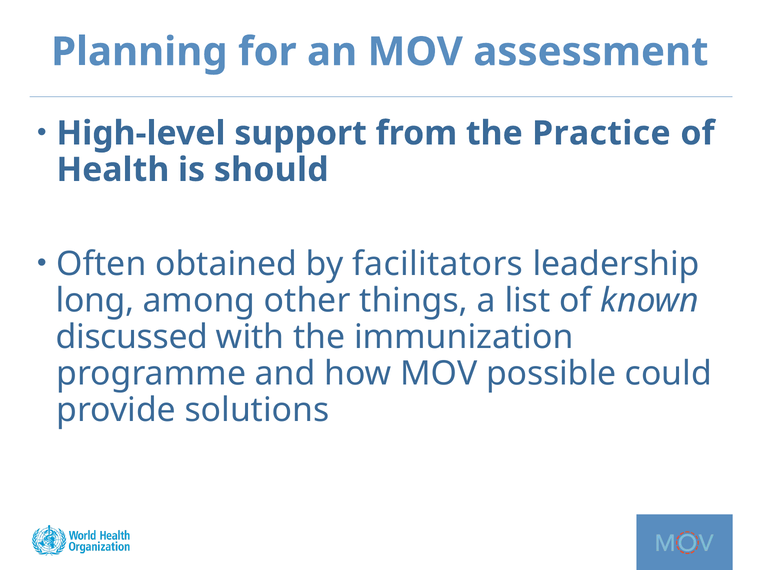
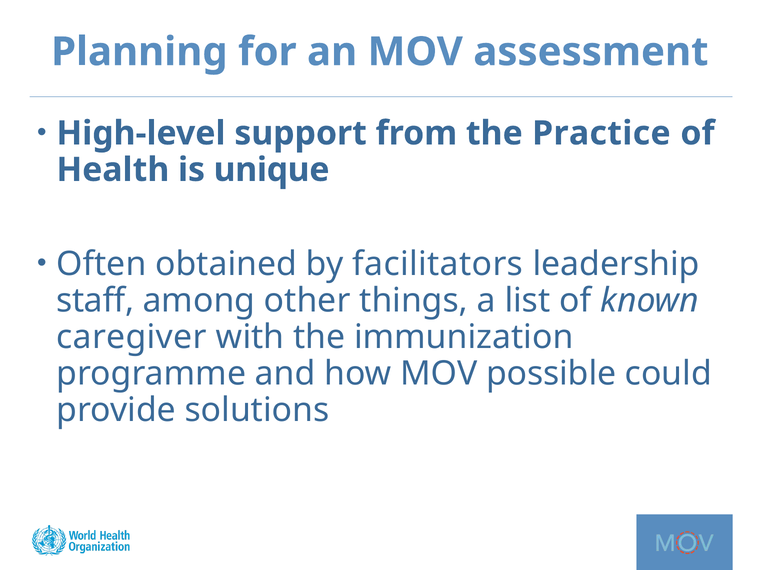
should: should -> unique
long: long -> staff
discussed: discussed -> caregiver
